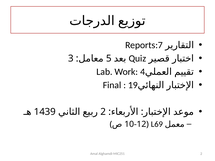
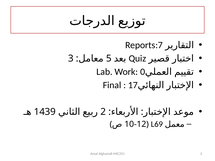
4: 4 -> 0
19: 19 -> 17
